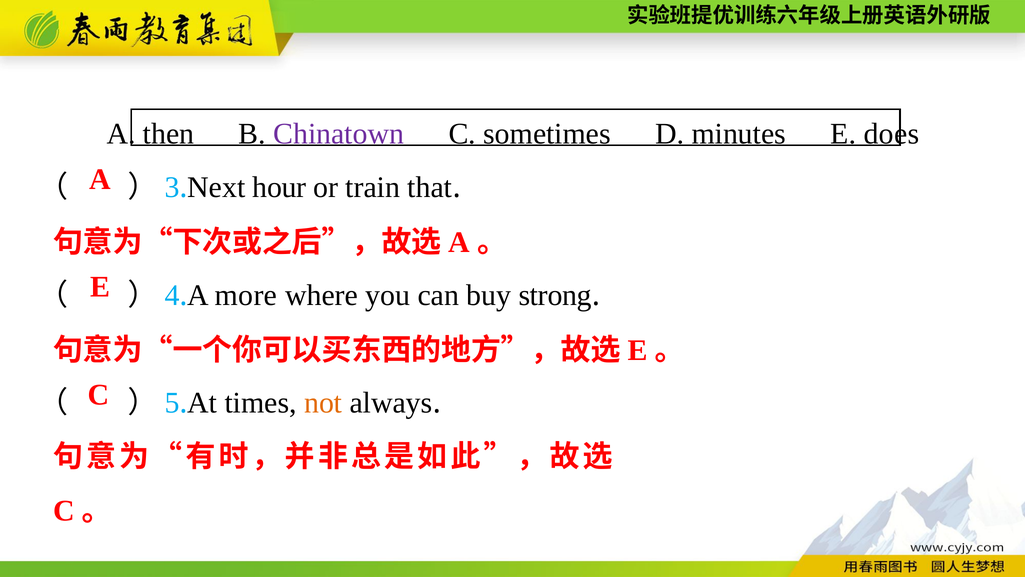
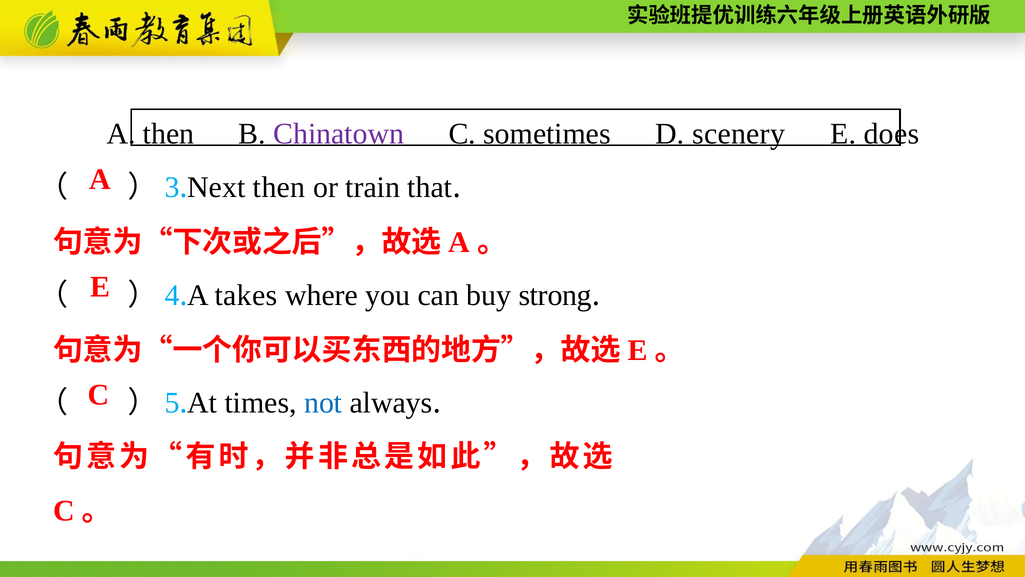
minutes: minutes -> scenery
hour at (279, 187): hour -> then
more: more -> takes
not colour: orange -> blue
